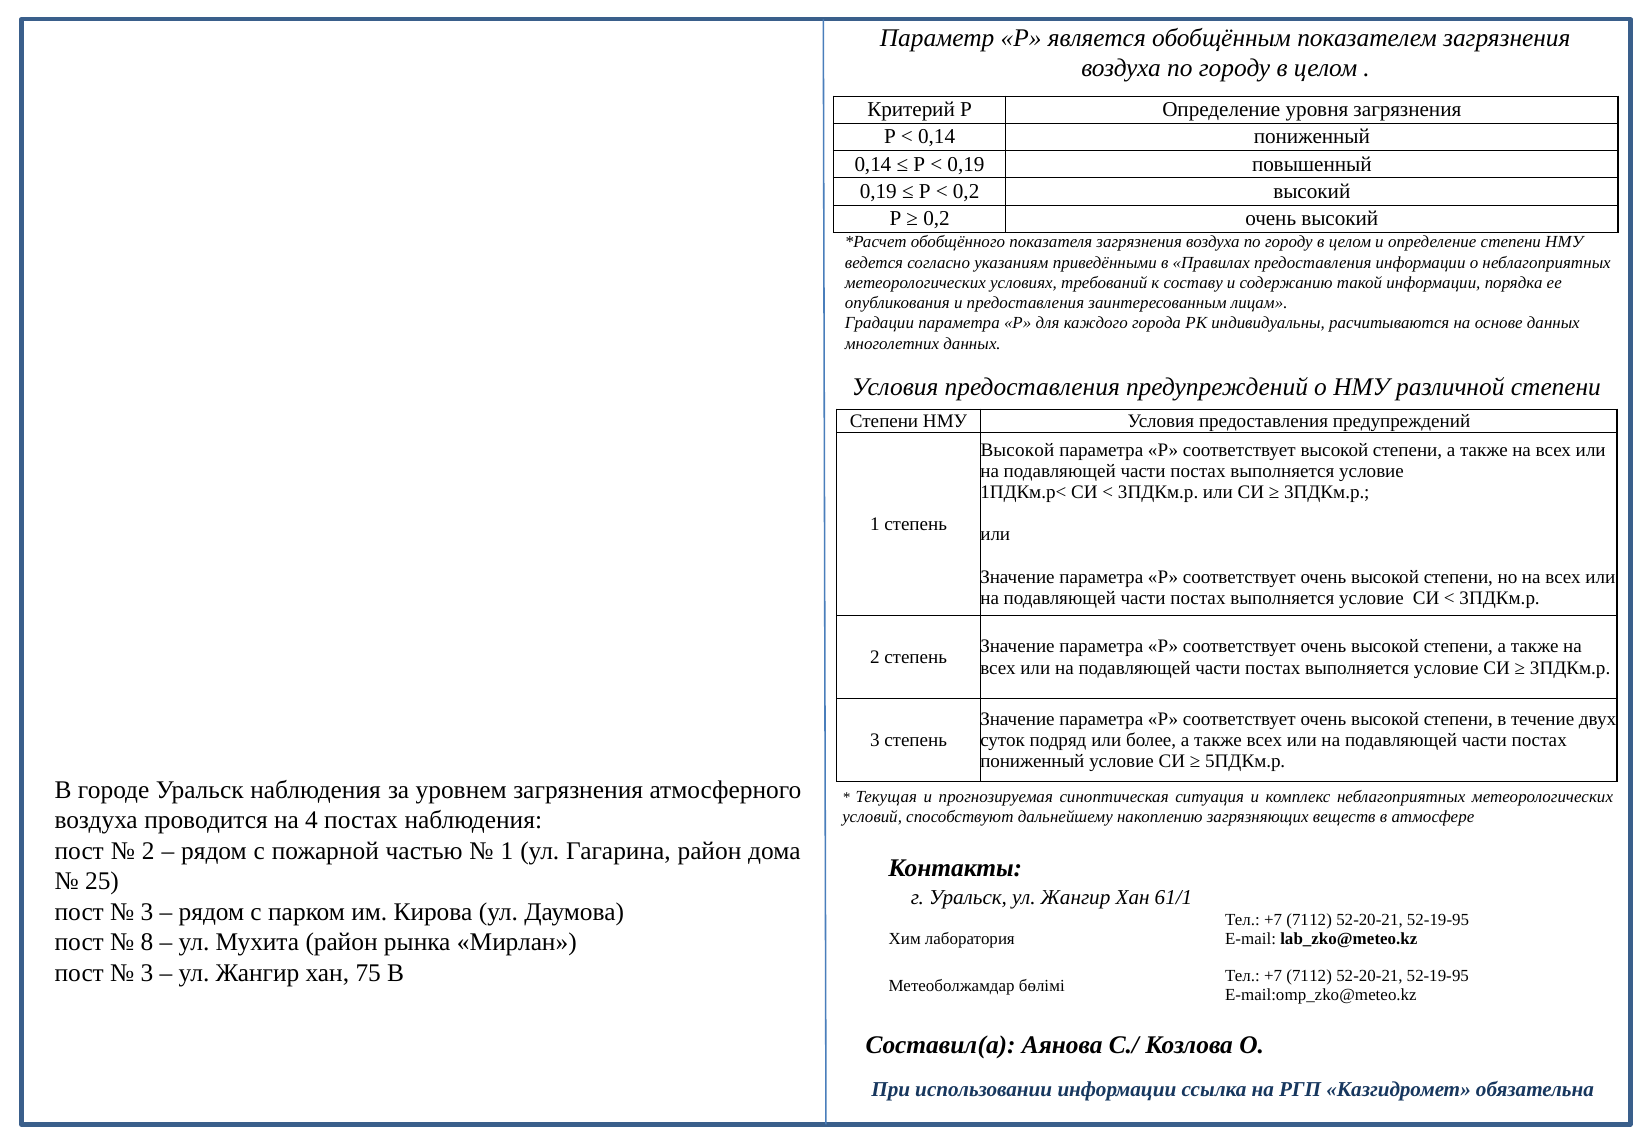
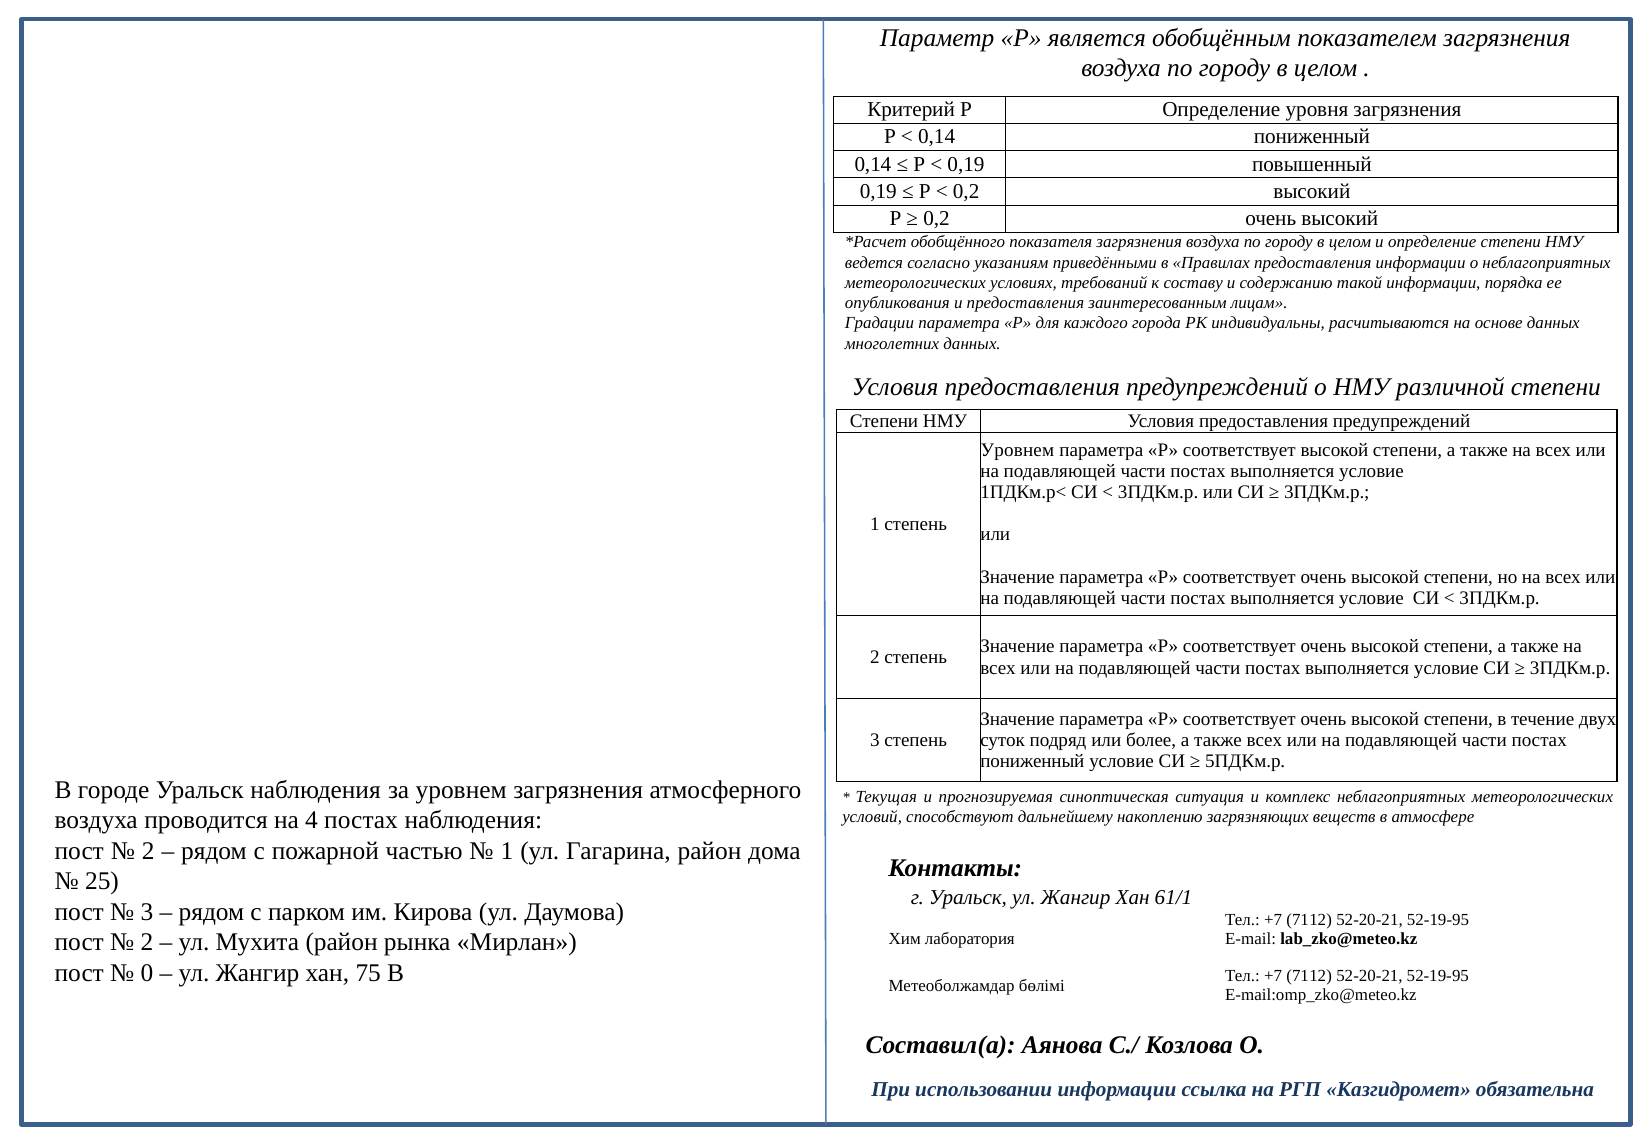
Высокой at (1017, 450): Высокой -> Уровнем
8 at (147, 942): 8 -> 2
3 at (147, 972): 3 -> 0
